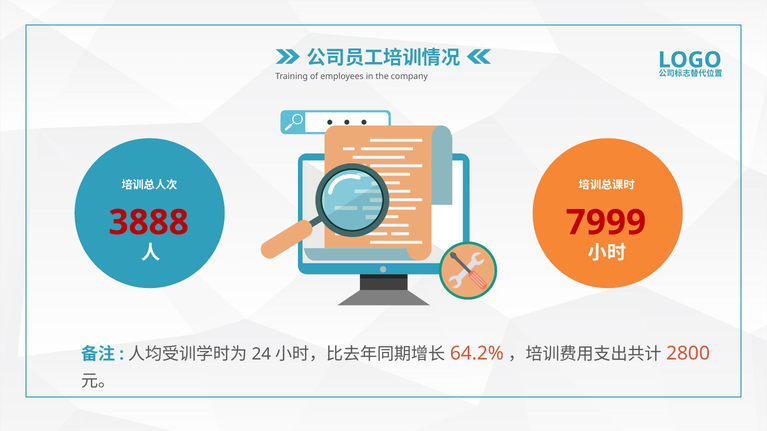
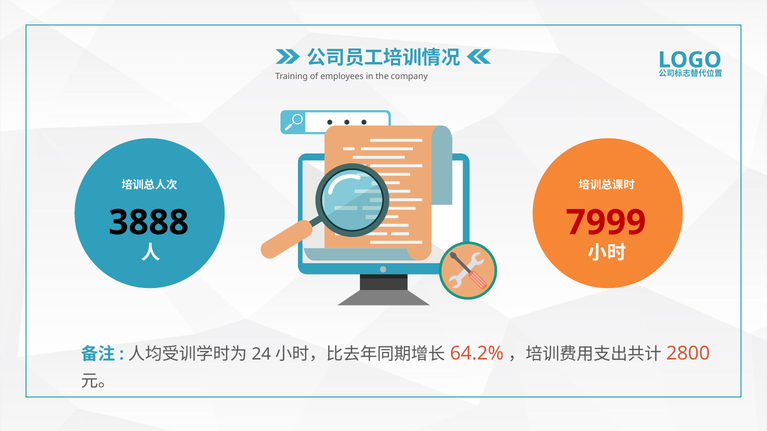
3888 colour: red -> black
